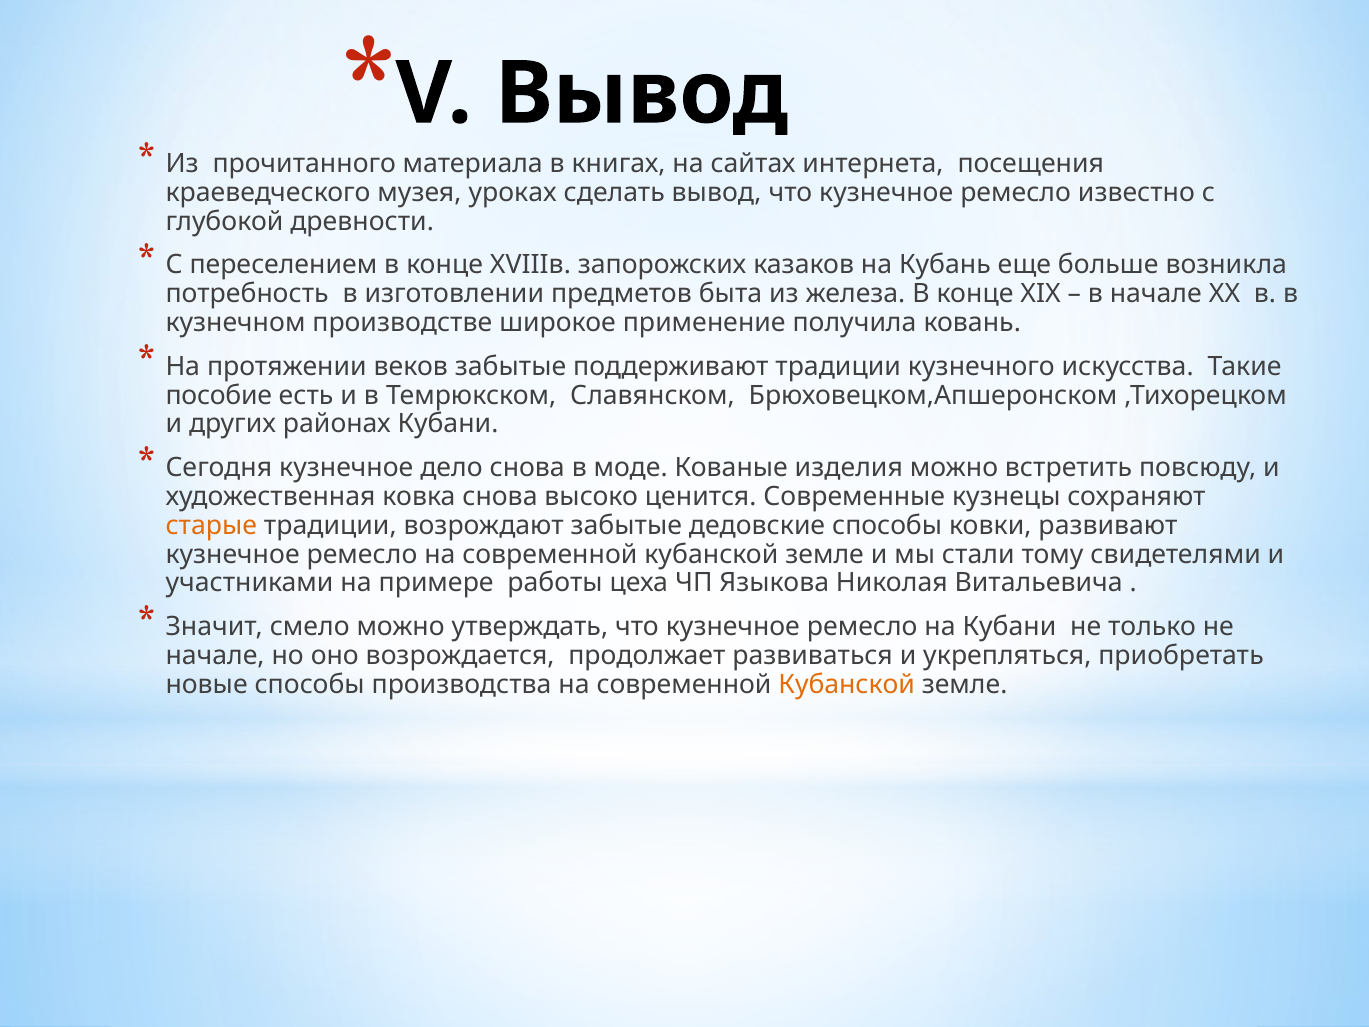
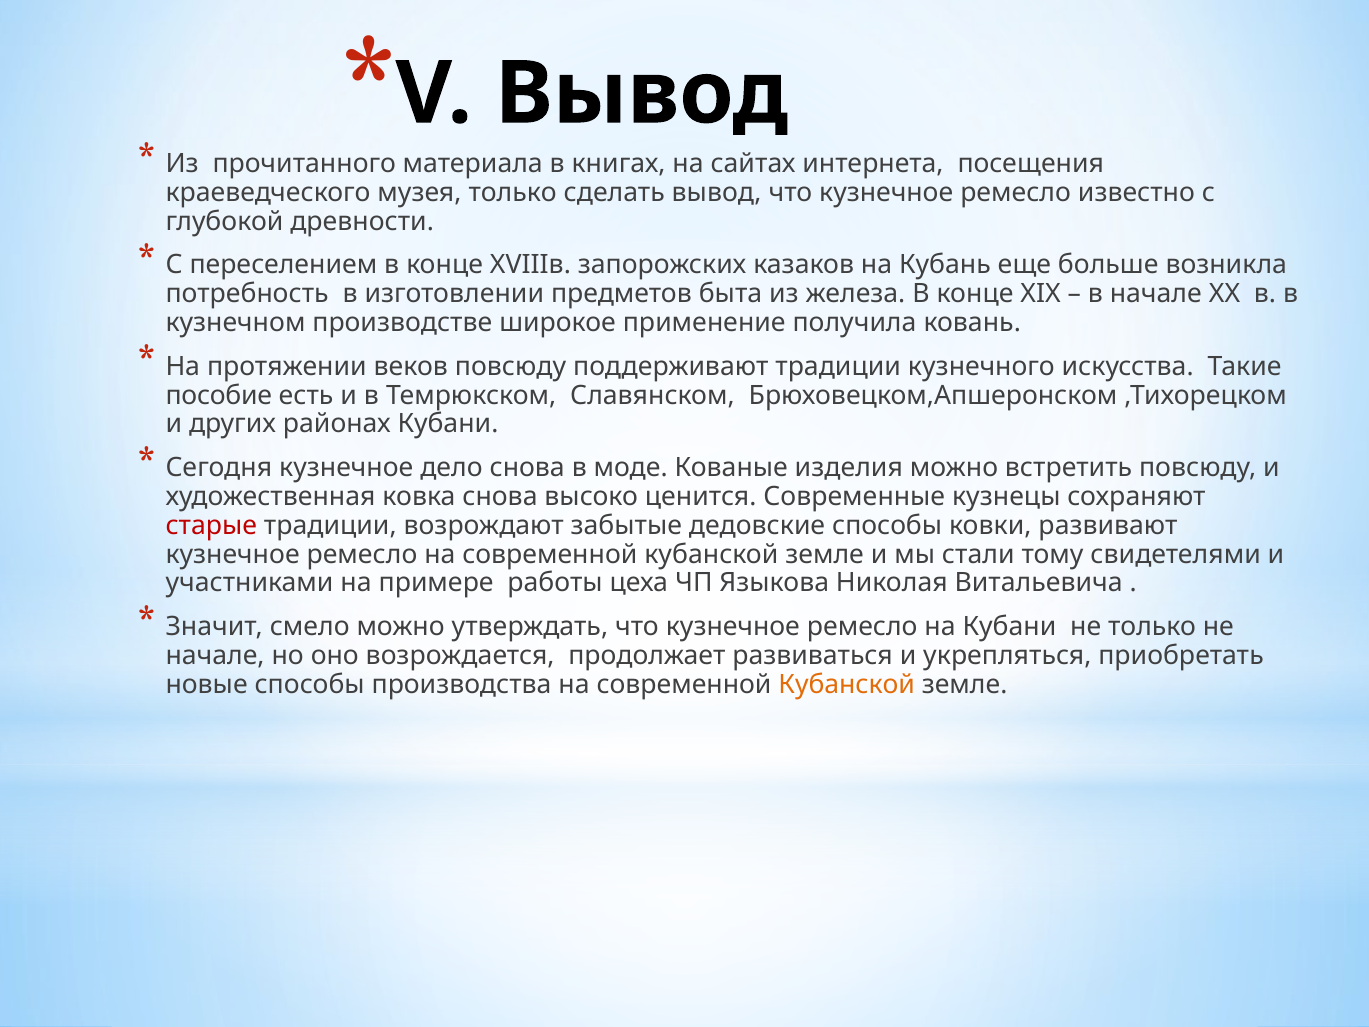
музея уроках: уроках -> только
веков забытые: забытые -> повсюду
старые colour: orange -> red
